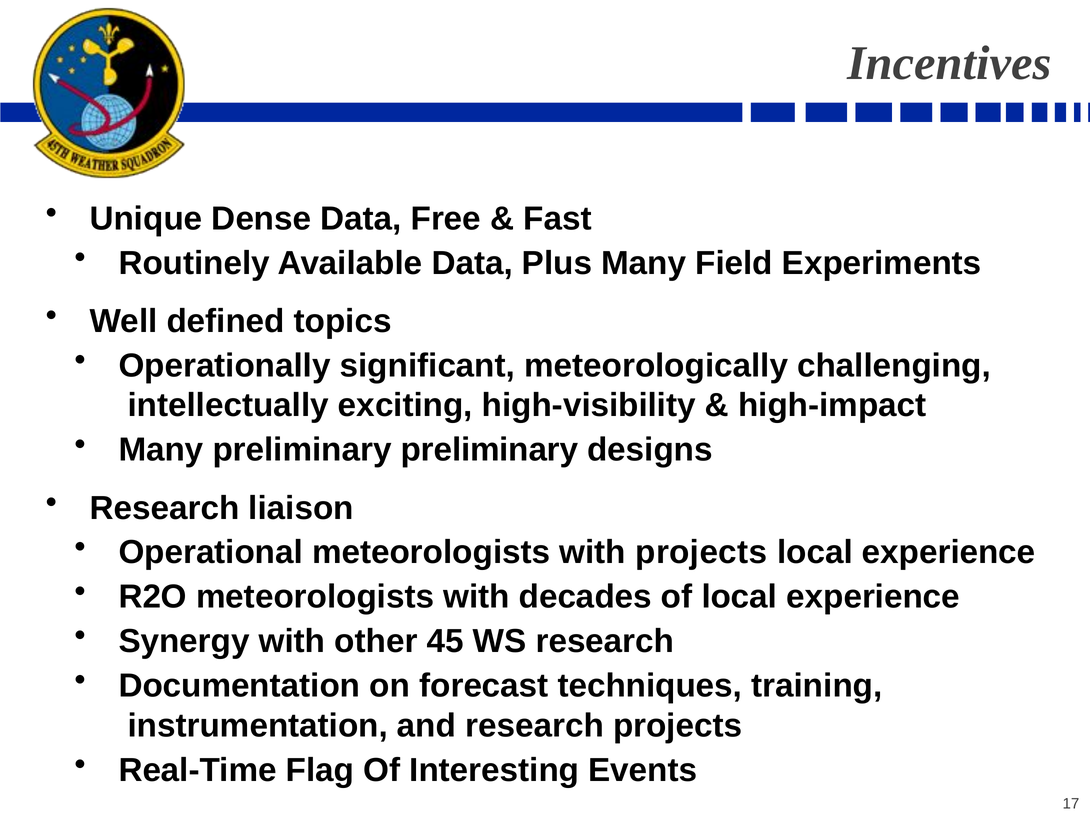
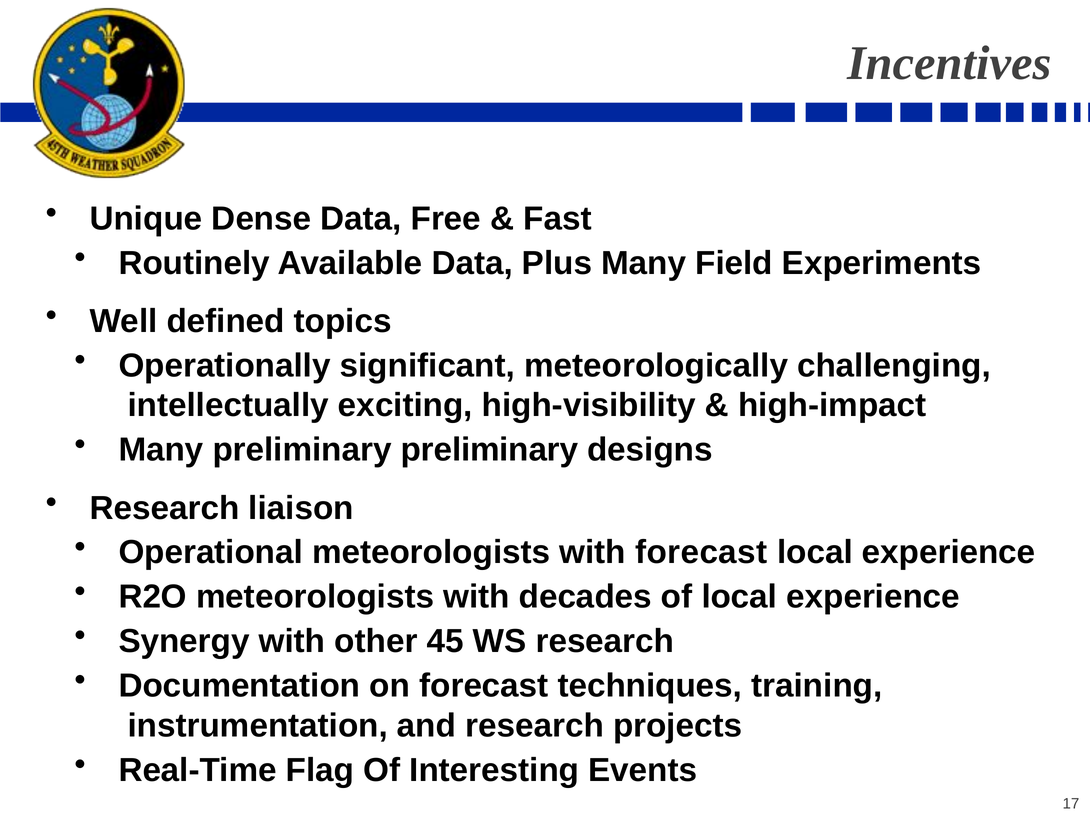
with projects: projects -> forecast
